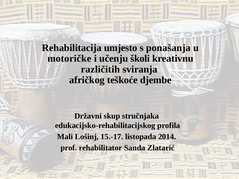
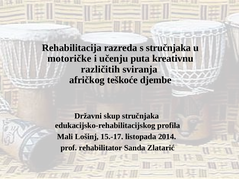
umjesto: umjesto -> razreda
s ponašanja: ponašanja -> stručnjaka
školi: školi -> puta
